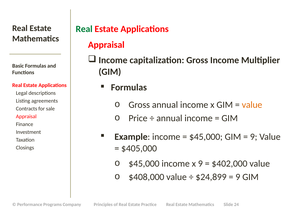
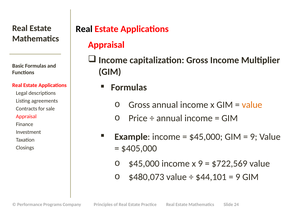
Real at (84, 29) colour: green -> black
$402,000: $402,000 -> $722,569
$408,000: $408,000 -> $480,073
$24,899: $24,899 -> $44,101
